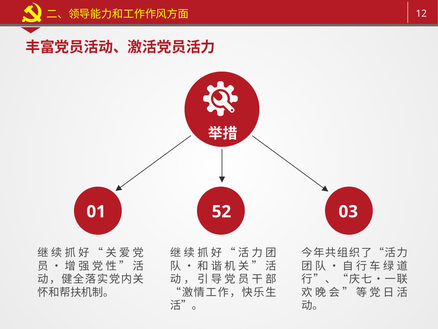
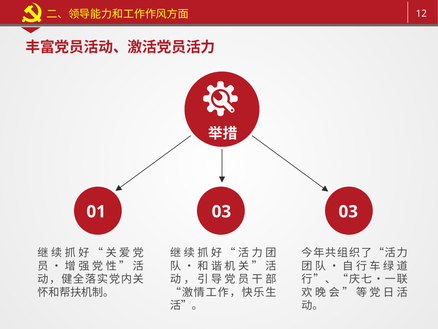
01 52: 52 -> 03
